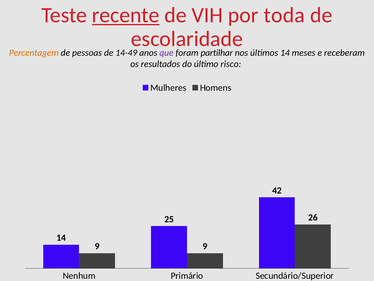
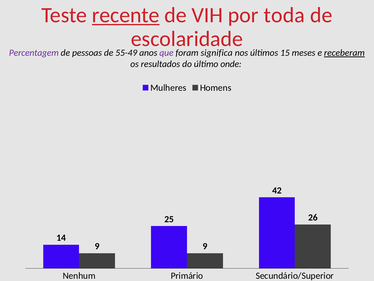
Percentagem colour: orange -> purple
14-49: 14-49 -> 55-49
partilhar: partilhar -> significa
últimos 14: 14 -> 15
receberam underline: none -> present
risco: risco -> onde
